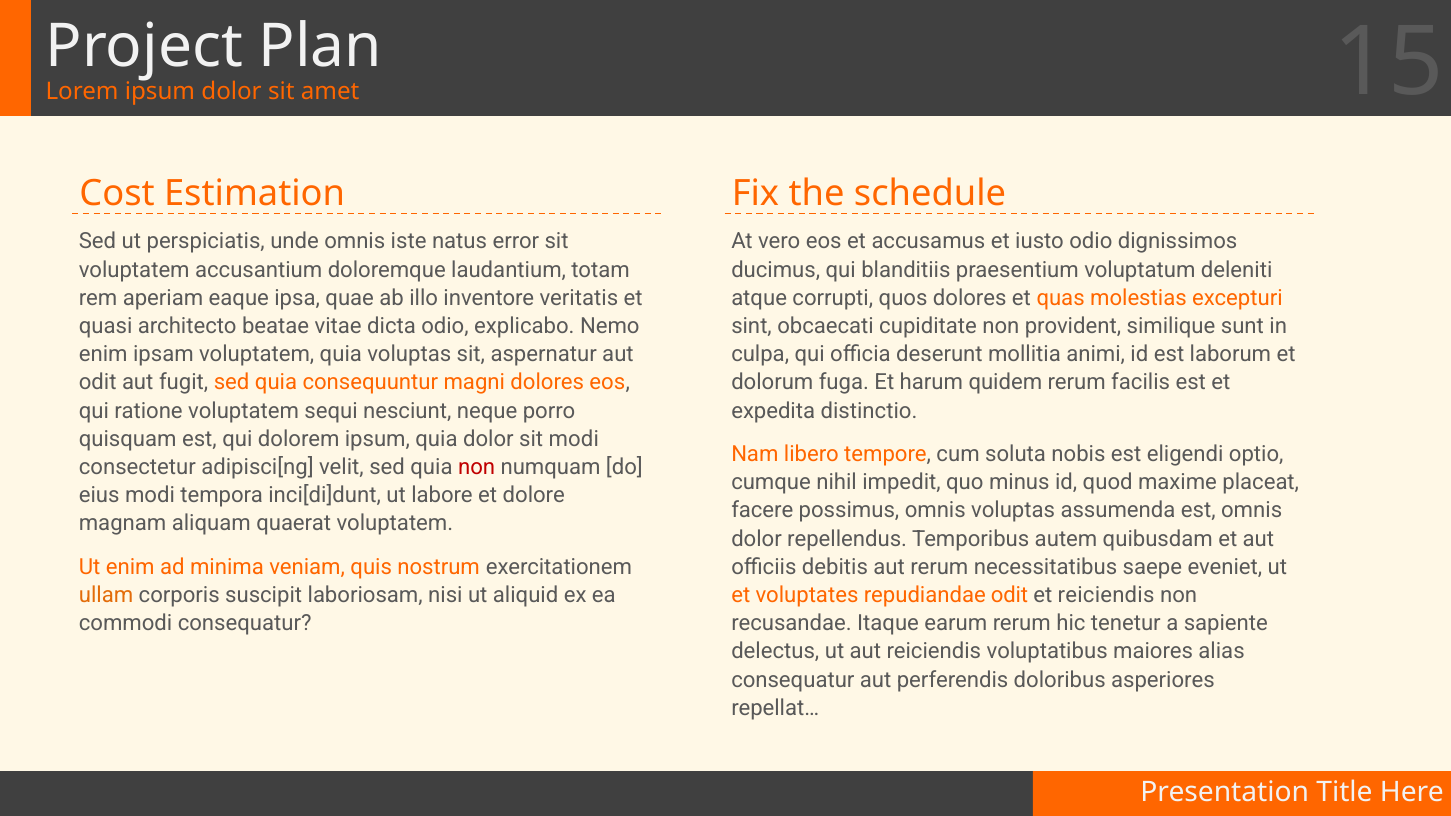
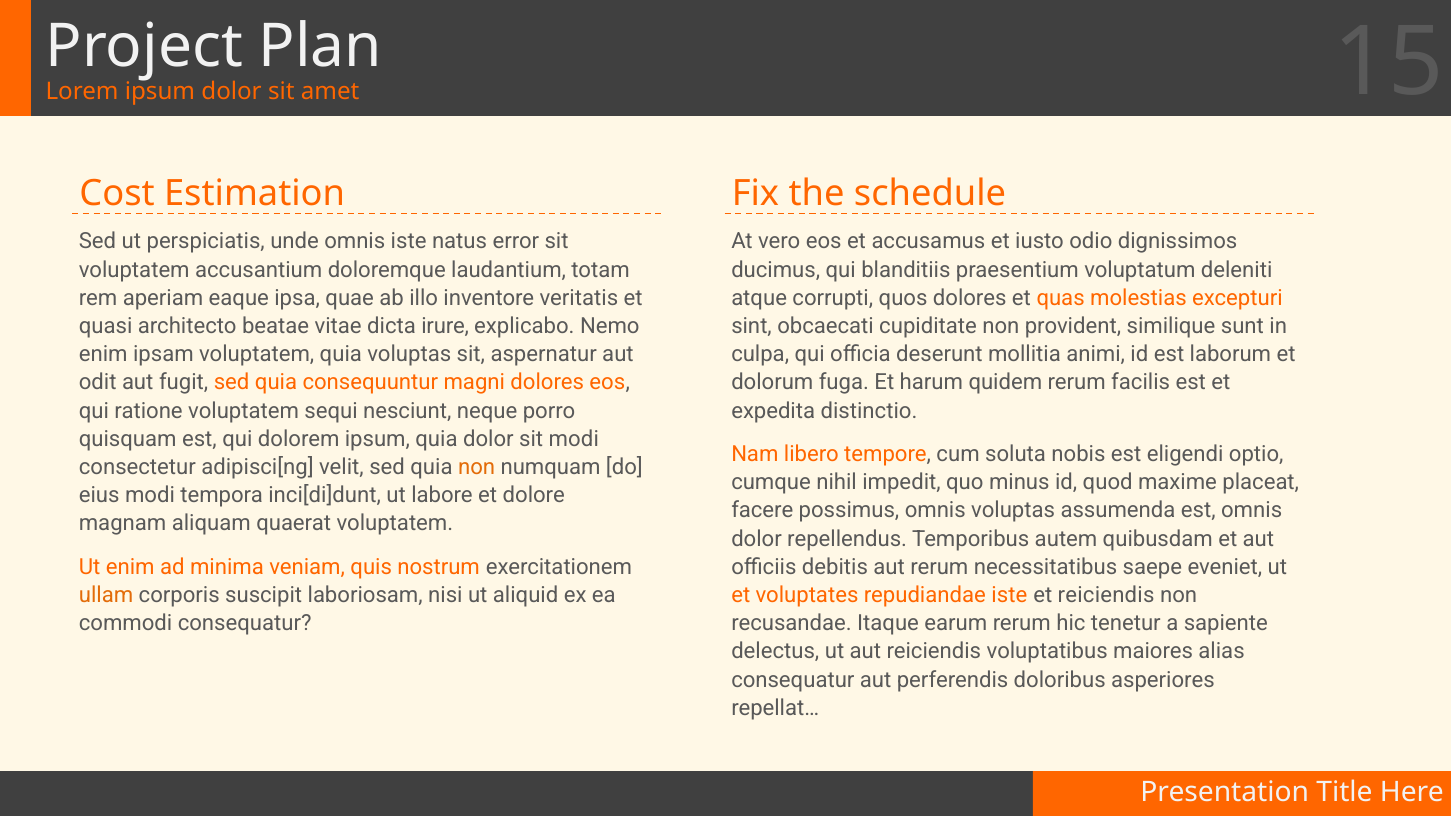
dicta odio: odio -> irure
non at (477, 467) colour: red -> orange
repudiandae odit: odit -> iste
